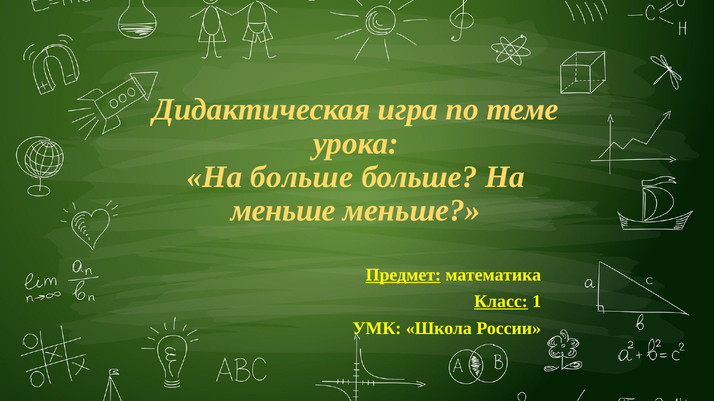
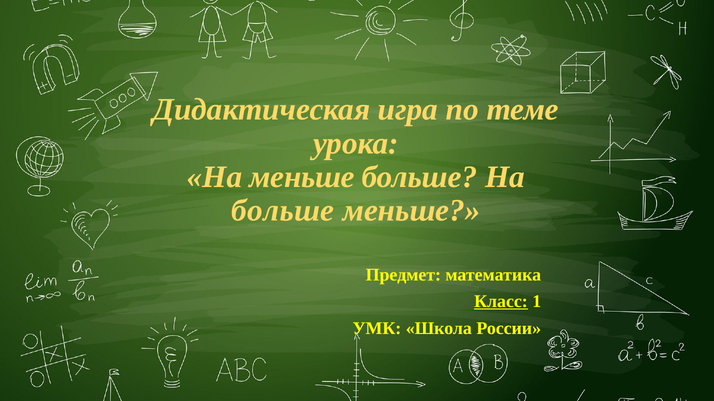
На больше: больше -> меньше
меньше at (283, 211): меньше -> больше
Предмет underline: present -> none
